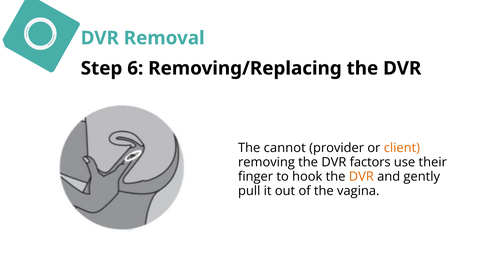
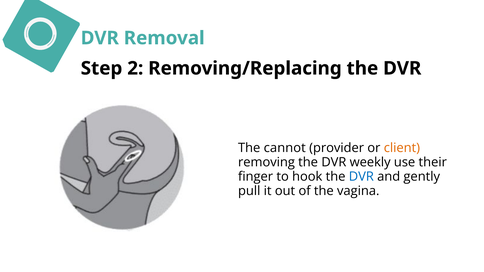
6: 6 -> 2
factors: factors -> weekly
DVR at (361, 177) colour: orange -> blue
